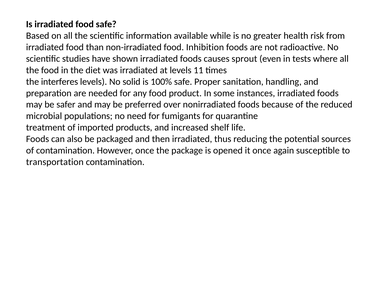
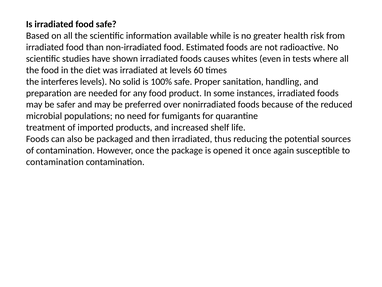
Inhibition: Inhibition -> Estimated
sprout: sprout -> whites
11: 11 -> 60
transportation at (55, 162): transportation -> contamination
